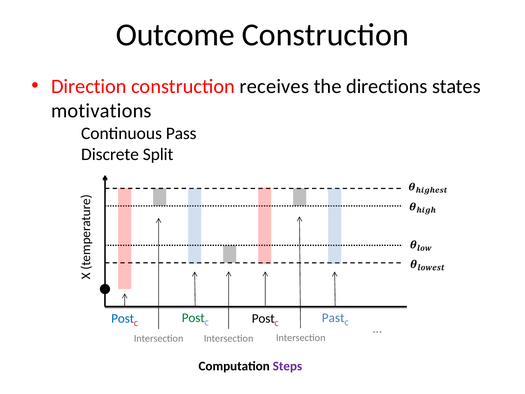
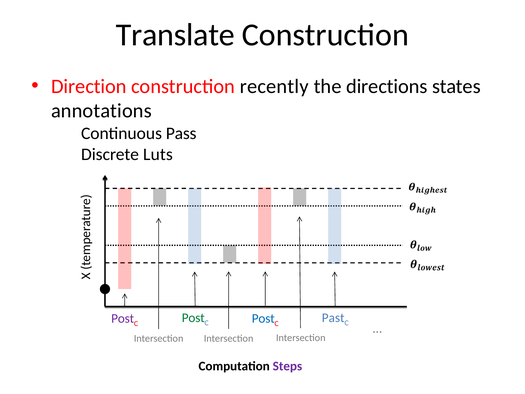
Outcome: Outcome -> Translate
receives: receives -> recently
motivations: motivations -> annotations
Split: Split -> Luts
Post at (123, 318) colour: blue -> purple
Post at (263, 318) colour: black -> blue
